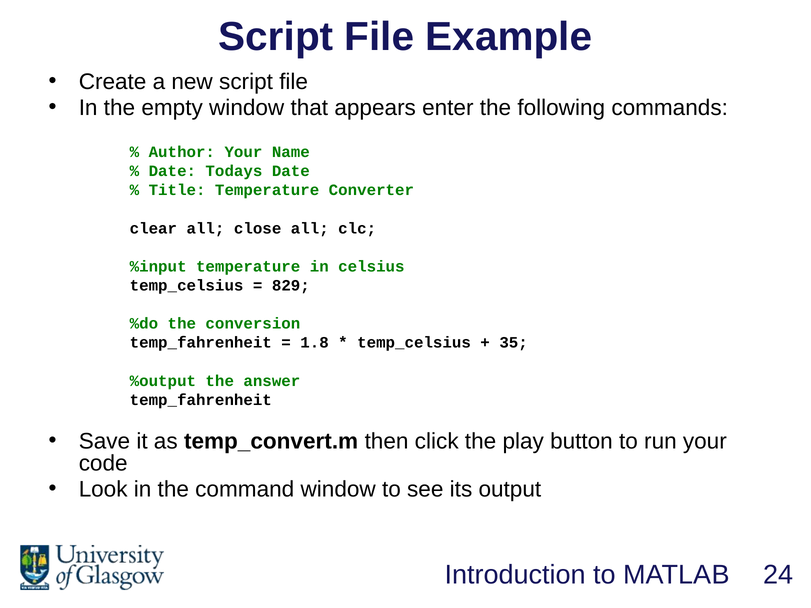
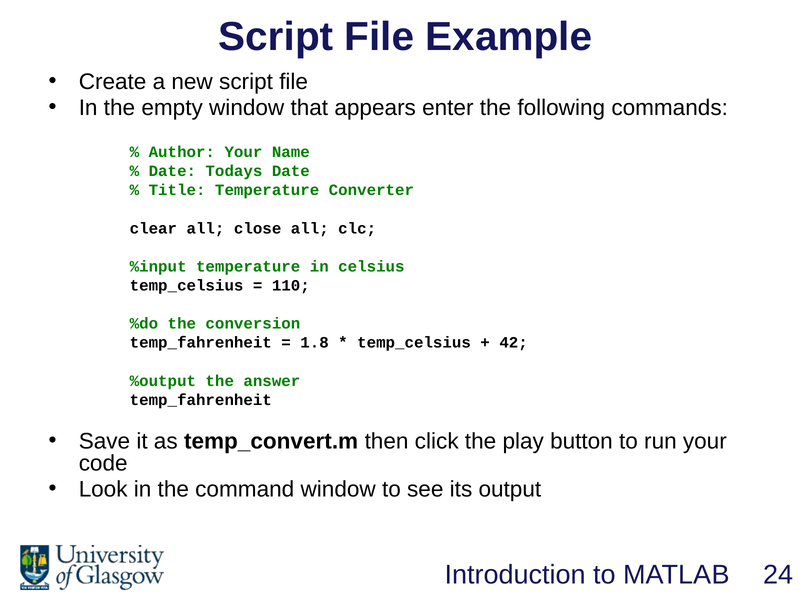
829: 829 -> 110
35: 35 -> 42
